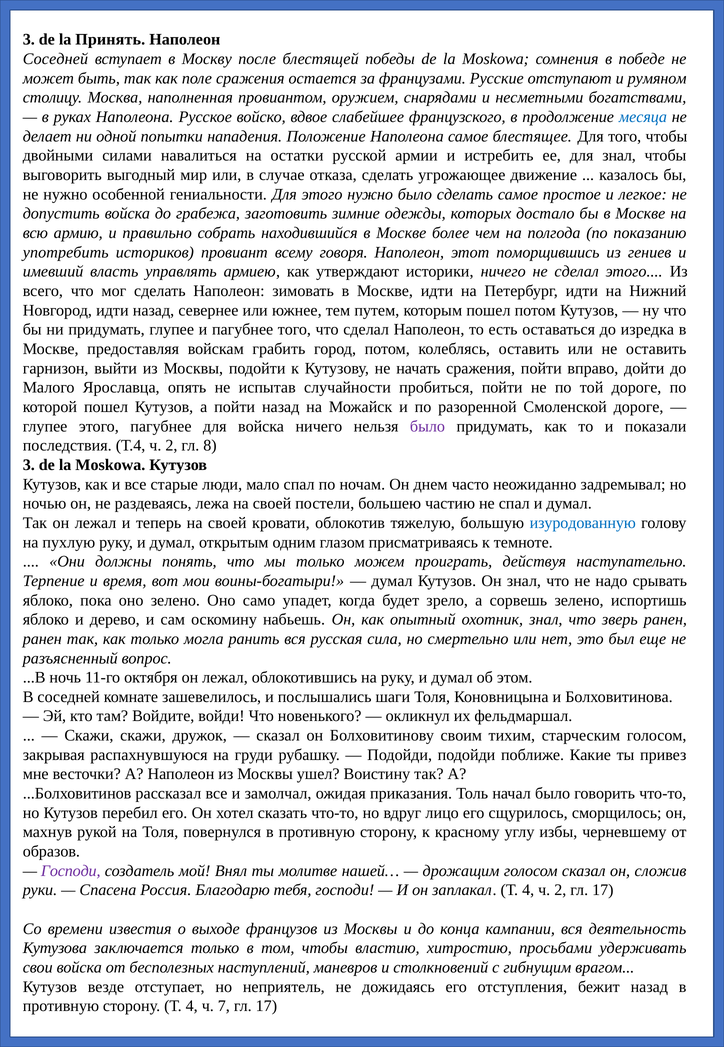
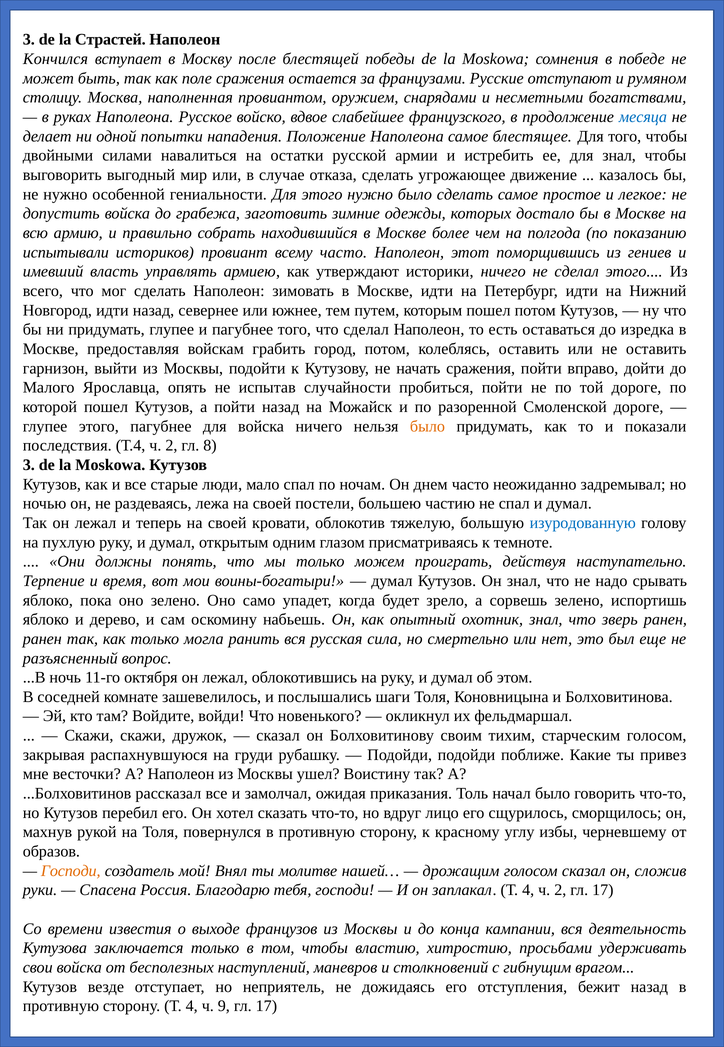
Принять: Принять -> Страстей
Соседней at (55, 59): Соседней -> Кончился
употребить: употребить -> испытывали
всему говоря: говоря -> часто
было at (428, 426) colour: purple -> orange
Господи at (71, 870) colour: purple -> orange
7: 7 -> 9
